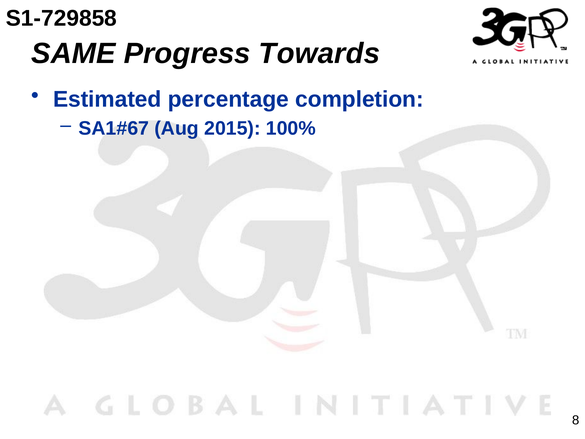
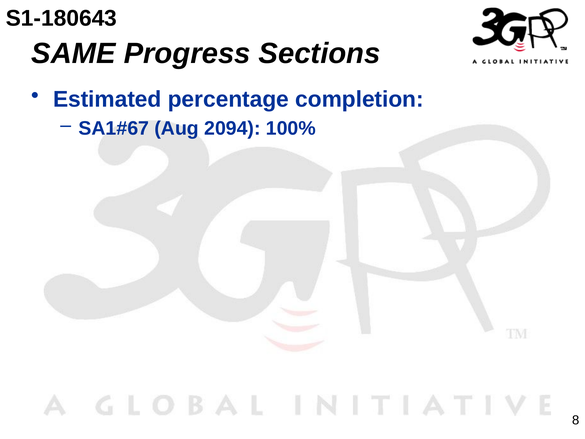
S1-729858: S1-729858 -> S1-180643
Towards: Towards -> Sections
2015: 2015 -> 2094
